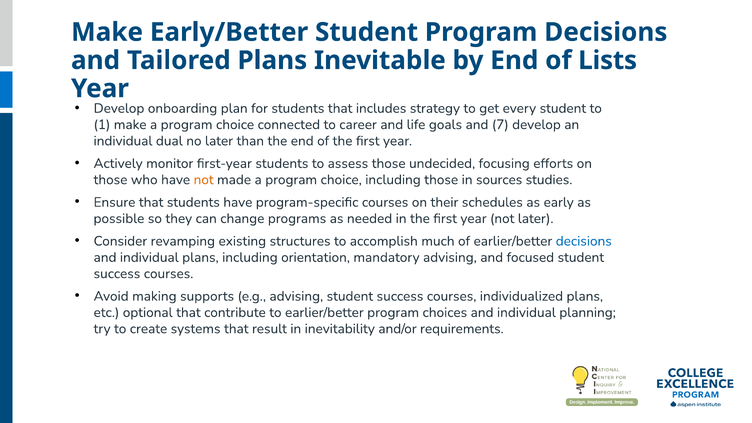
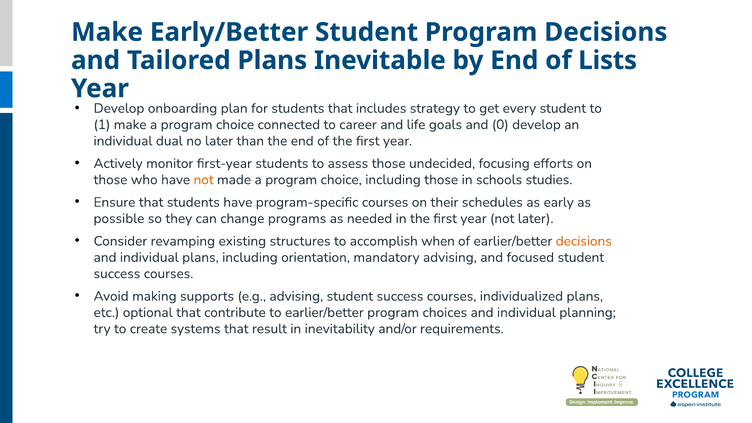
7: 7 -> 0
sources: sources -> schools
much: much -> when
decisions at (584, 241) colour: blue -> orange
